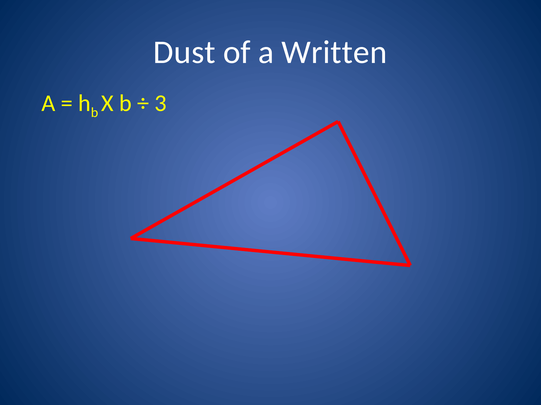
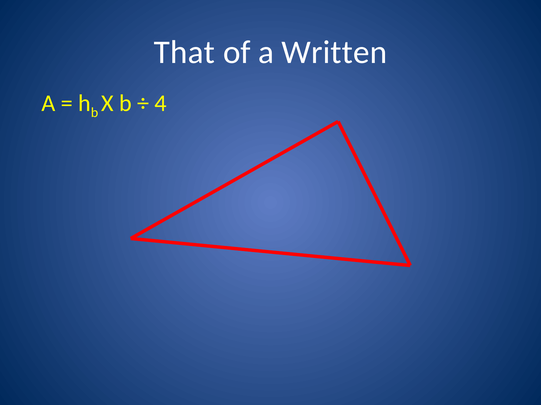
Dust: Dust -> That
3: 3 -> 4
